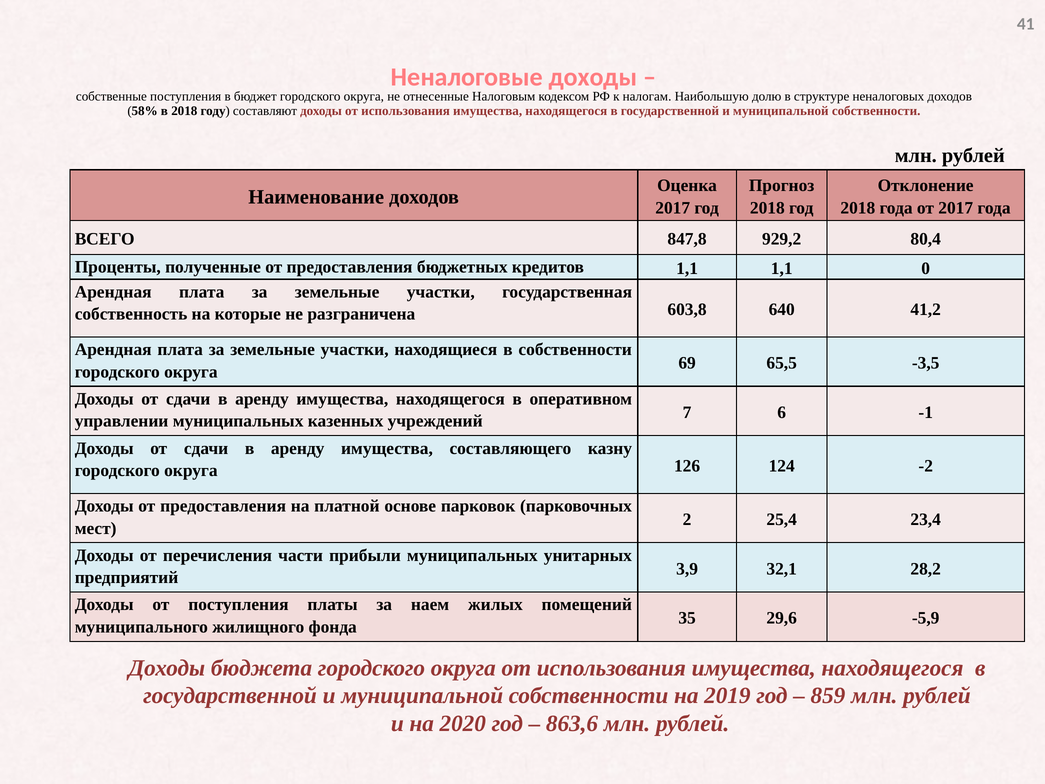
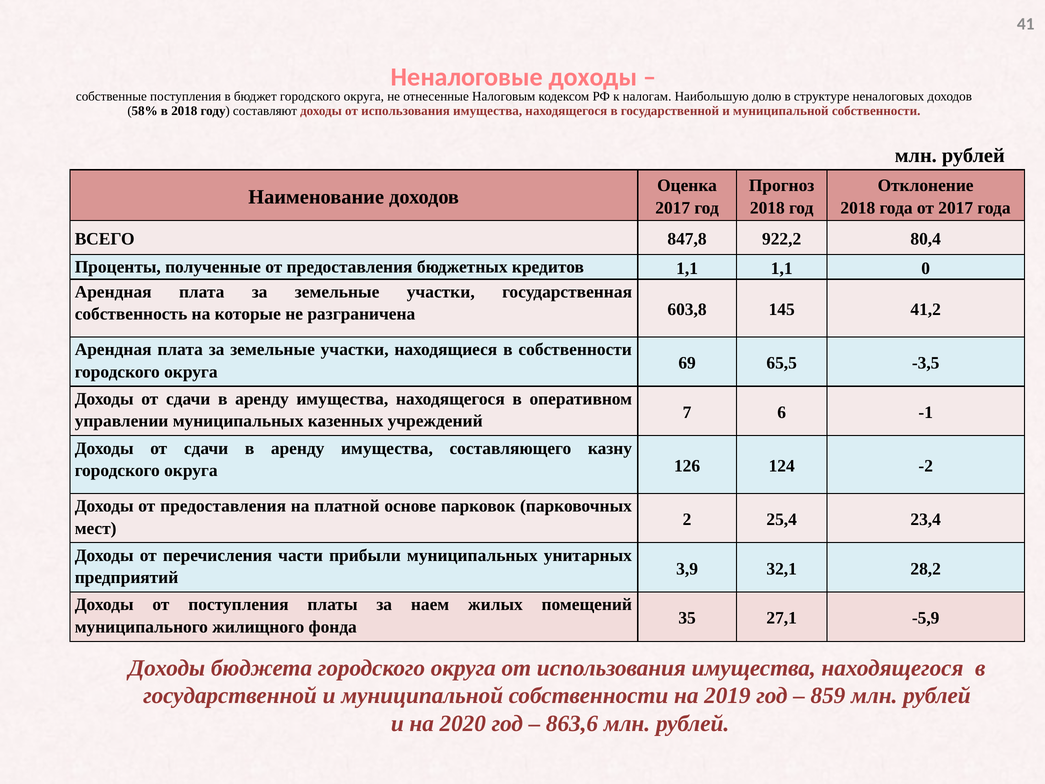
929,2: 929,2 -> 922,2
640: 640 -> 145
29,6: 29,6 -> 27,1
